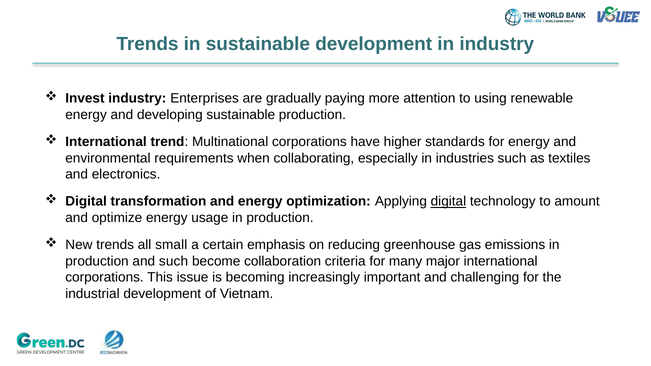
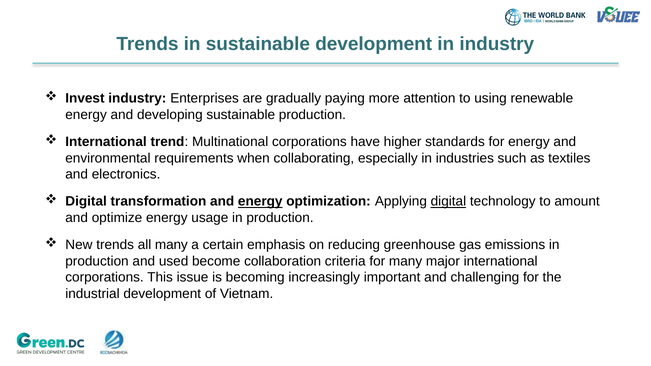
energy at (260, 202) underline: none -> present
all small: small -> many
and such: such -> used
